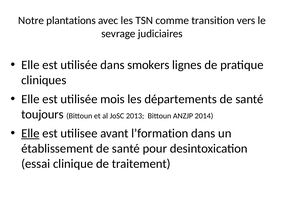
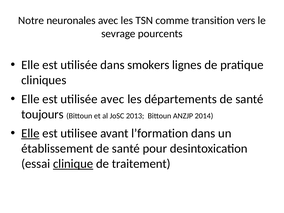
plantations: plantations -> neuronales
judiciaires: judiciaires -> pourcents
utilisée mois: mois -> avec
clinique underline: none -> present
